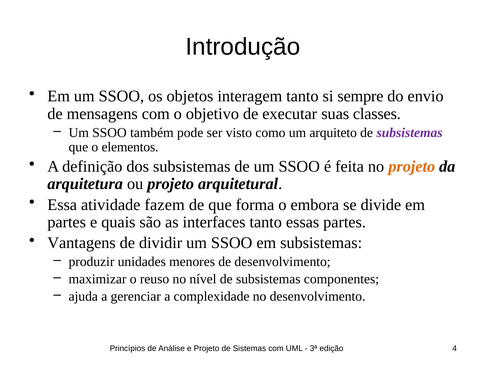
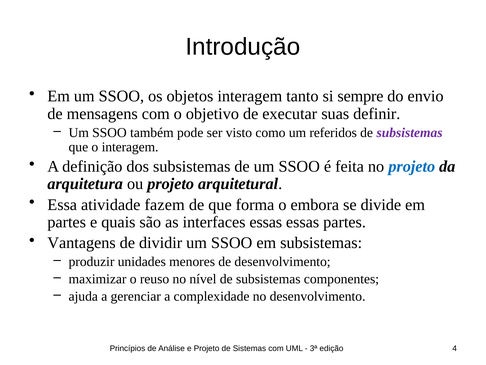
classes: classes -> definir
arquiteto: arquiteto -> referidos
o elementos: elementos -> interagem
projeto at (412, 166) colour: orange -> blue
interfaces tanto: tanto -> essas
